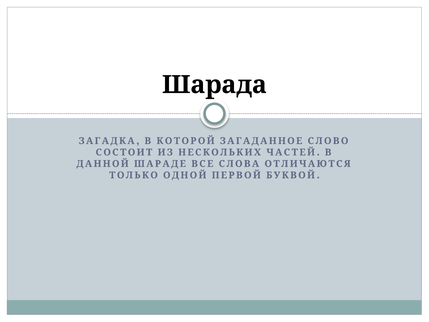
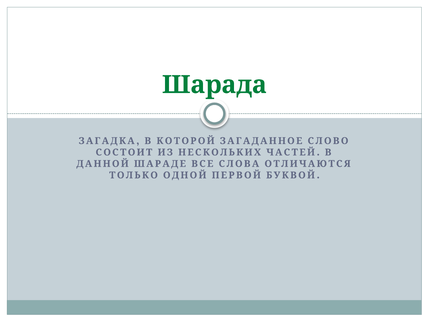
Шарада colour: black -> green
